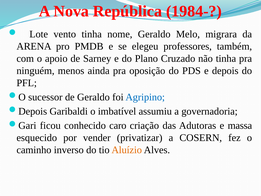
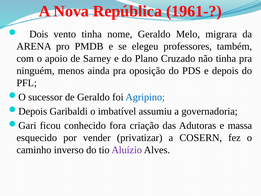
1984-: 1984- -> 1961-
Lote: Lote -> Dois
caro: caro -> fora
Aluízio colour: orange -> purple
